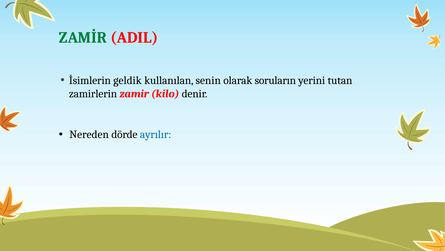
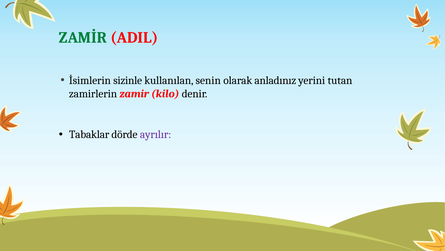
geldik: geldik -> sizinle
soruların: soruların -> anladınız
Nereden: Nereden -> Tabaklar
ayrılır colour: blue -> purple
